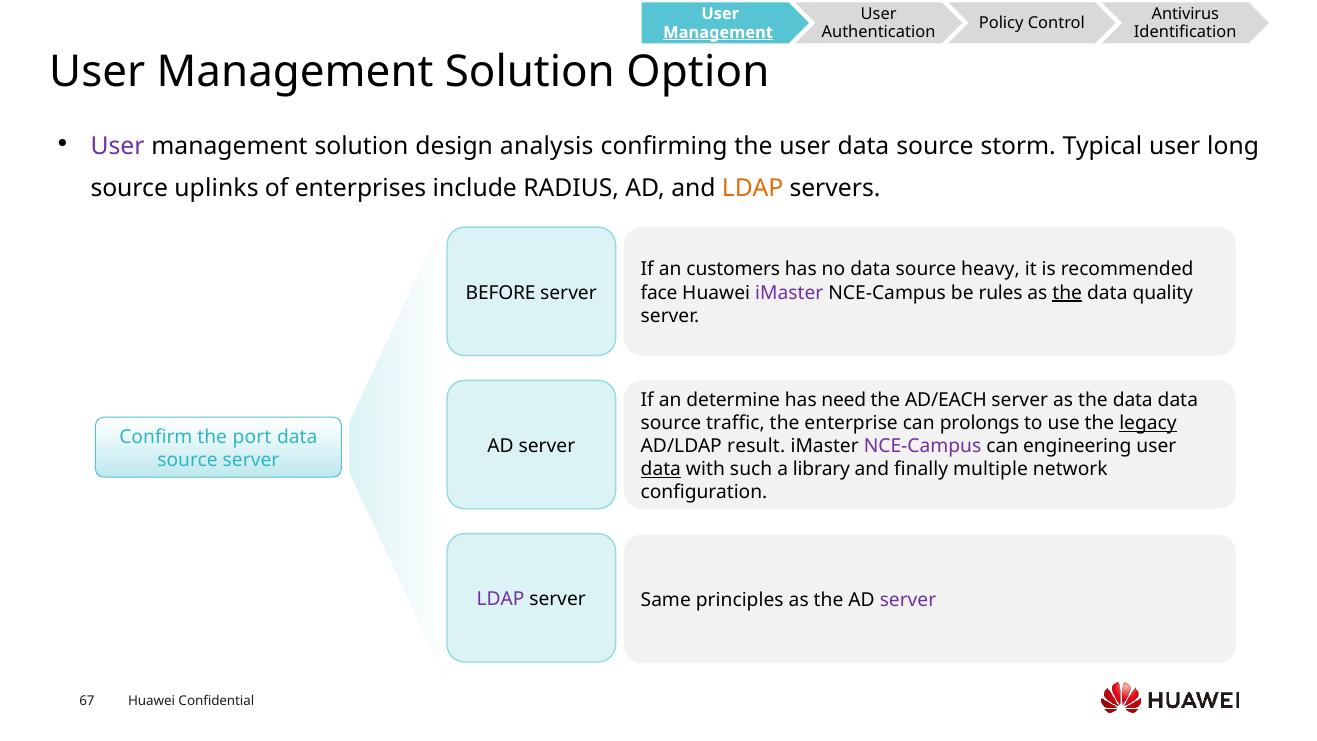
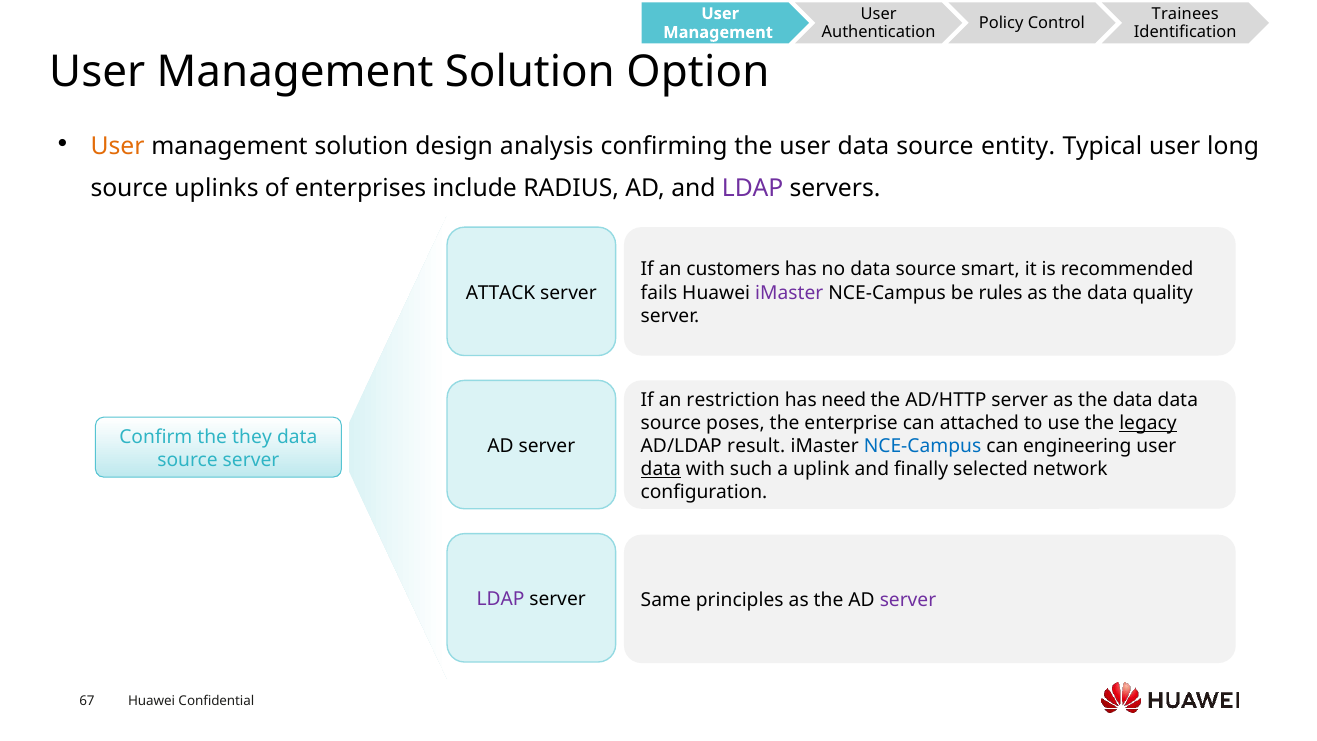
Antivirus: Antivirus -> Trainees
Management at (718, 32) underline: present -> none
User at (118, 146) colour: purple -> orange
storm: storm -> entity
LDAP at (753, 188) colour: orange -> purple
heavy: heavy -> smart
BEFORE: BEFORE -> ATTACK
face: face -> fails
the at (1067, 293) underline: present -> none
determine: determine -> restriction
AD/EACH: AD/EACH -> AD/HTTP
traffic: traffic -> poses
prolongs: prolongs -> attached
port: port -> they
NCE-Campus at (923, 446) colour: purple -> blue
library: library -> uplink
multiple: multiple -> selected
